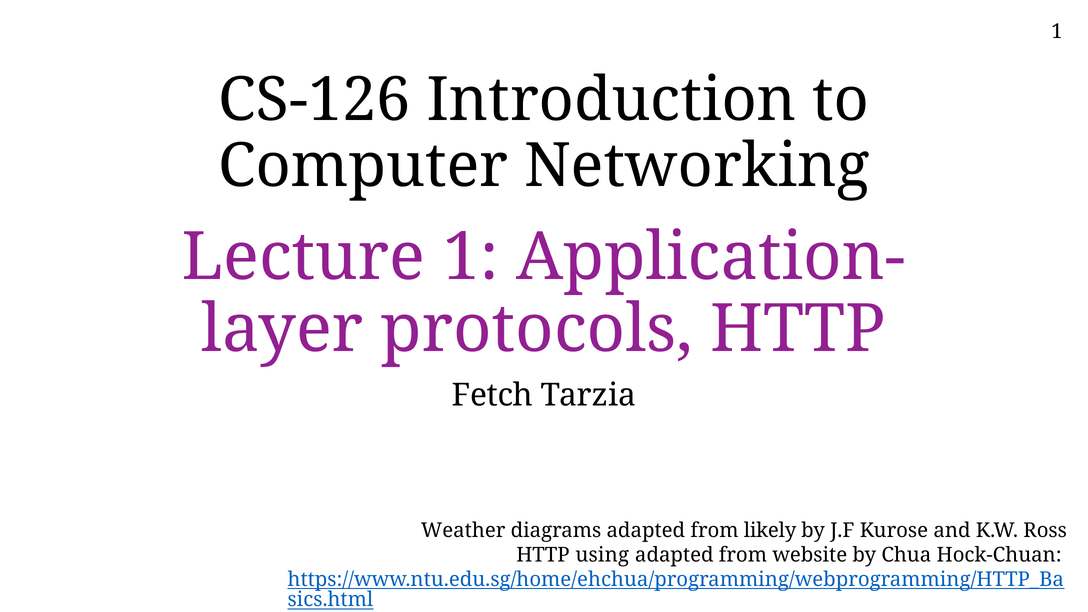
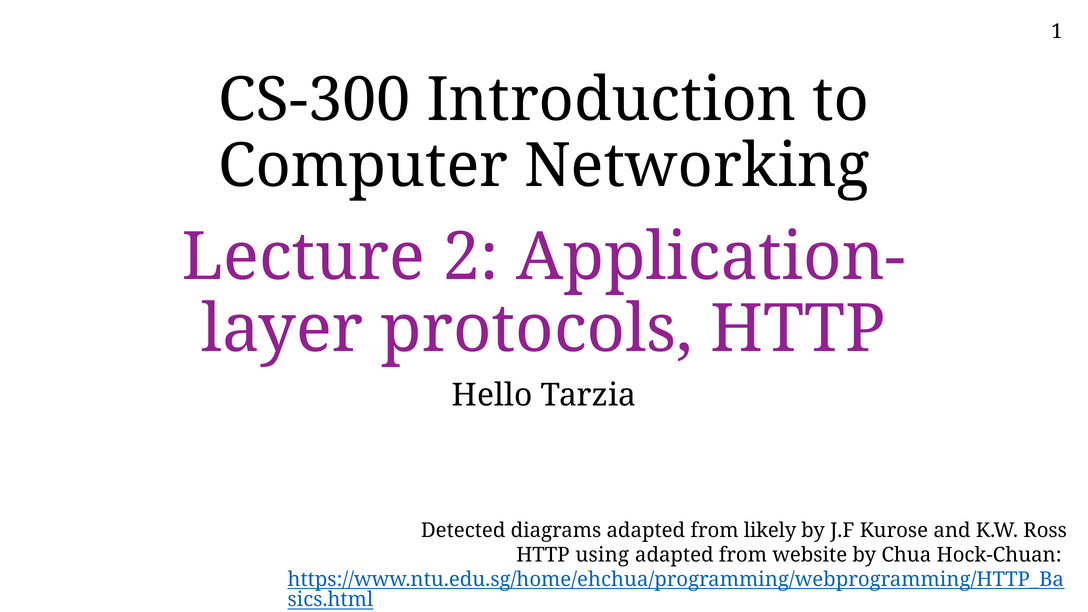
CS-126: CS-126 -> CS-300
Lecture 1: 1 -> 2
Fetch: Fetch -> Hello
Weather: Weather -> Detected
